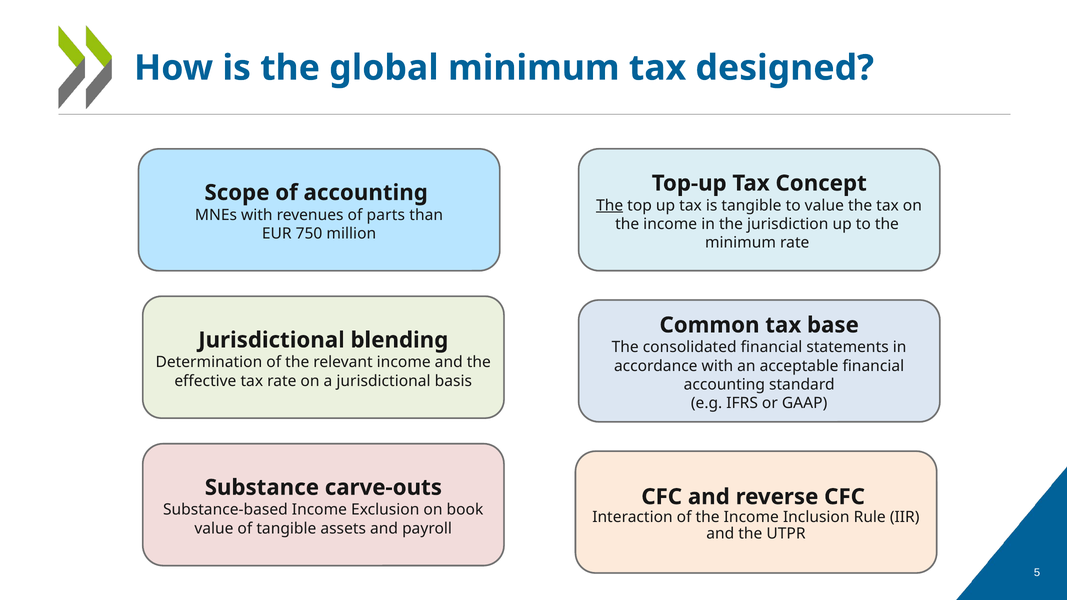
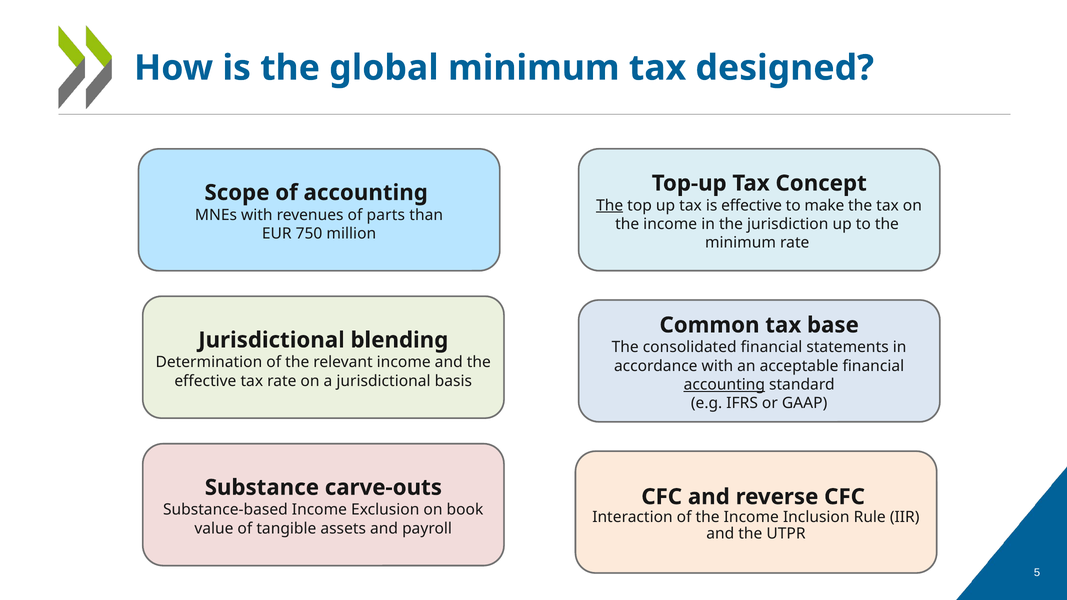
is tangible: tangible -> effective
to value: value -> make
accounting at (724, 385) underline: none -> present
